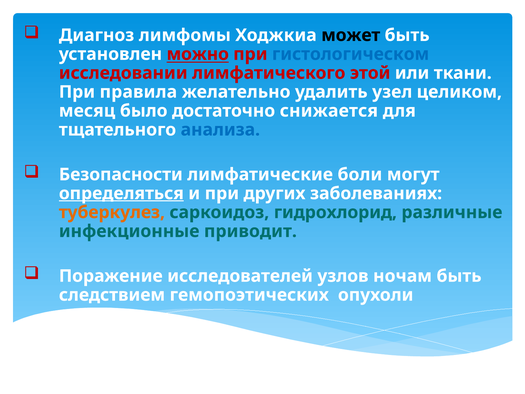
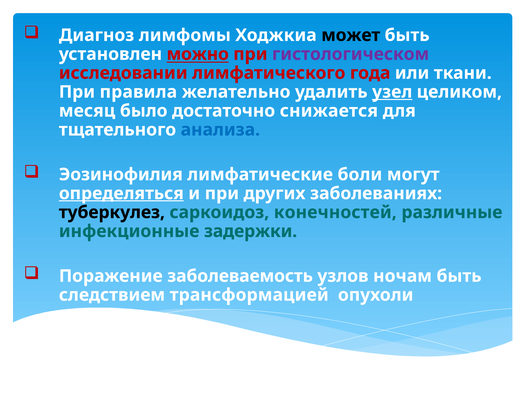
гистологическом colour: blue -> purple
этой: этой -> года
узел underline: none -> present
Безопасности: Безопасности -> Эозинофилия
туберкулез colour: orange -> black
гидрохлорид: гидрохлорид -> конечностей
приводит: приводит -> задержки
исследователей: исследователей -> заболеваемость
гемопоэтических: гемопоэтических -> трансформацией
